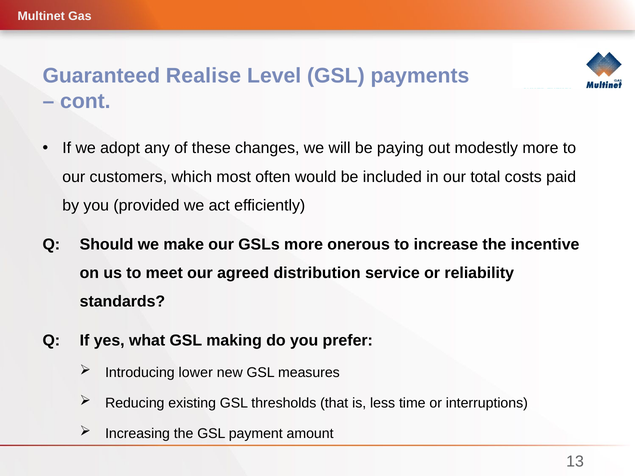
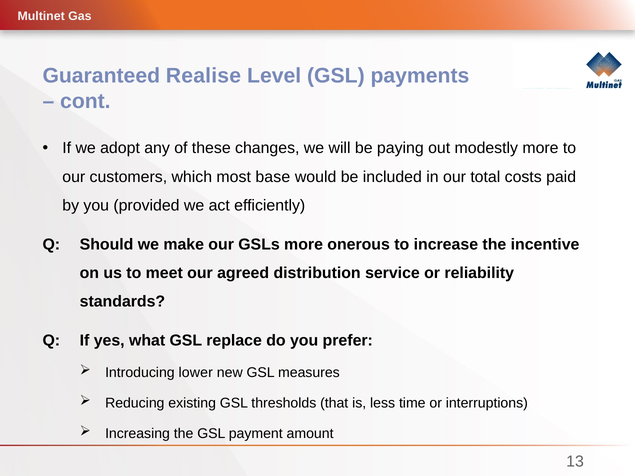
often: often -> base
making: making -> replace
